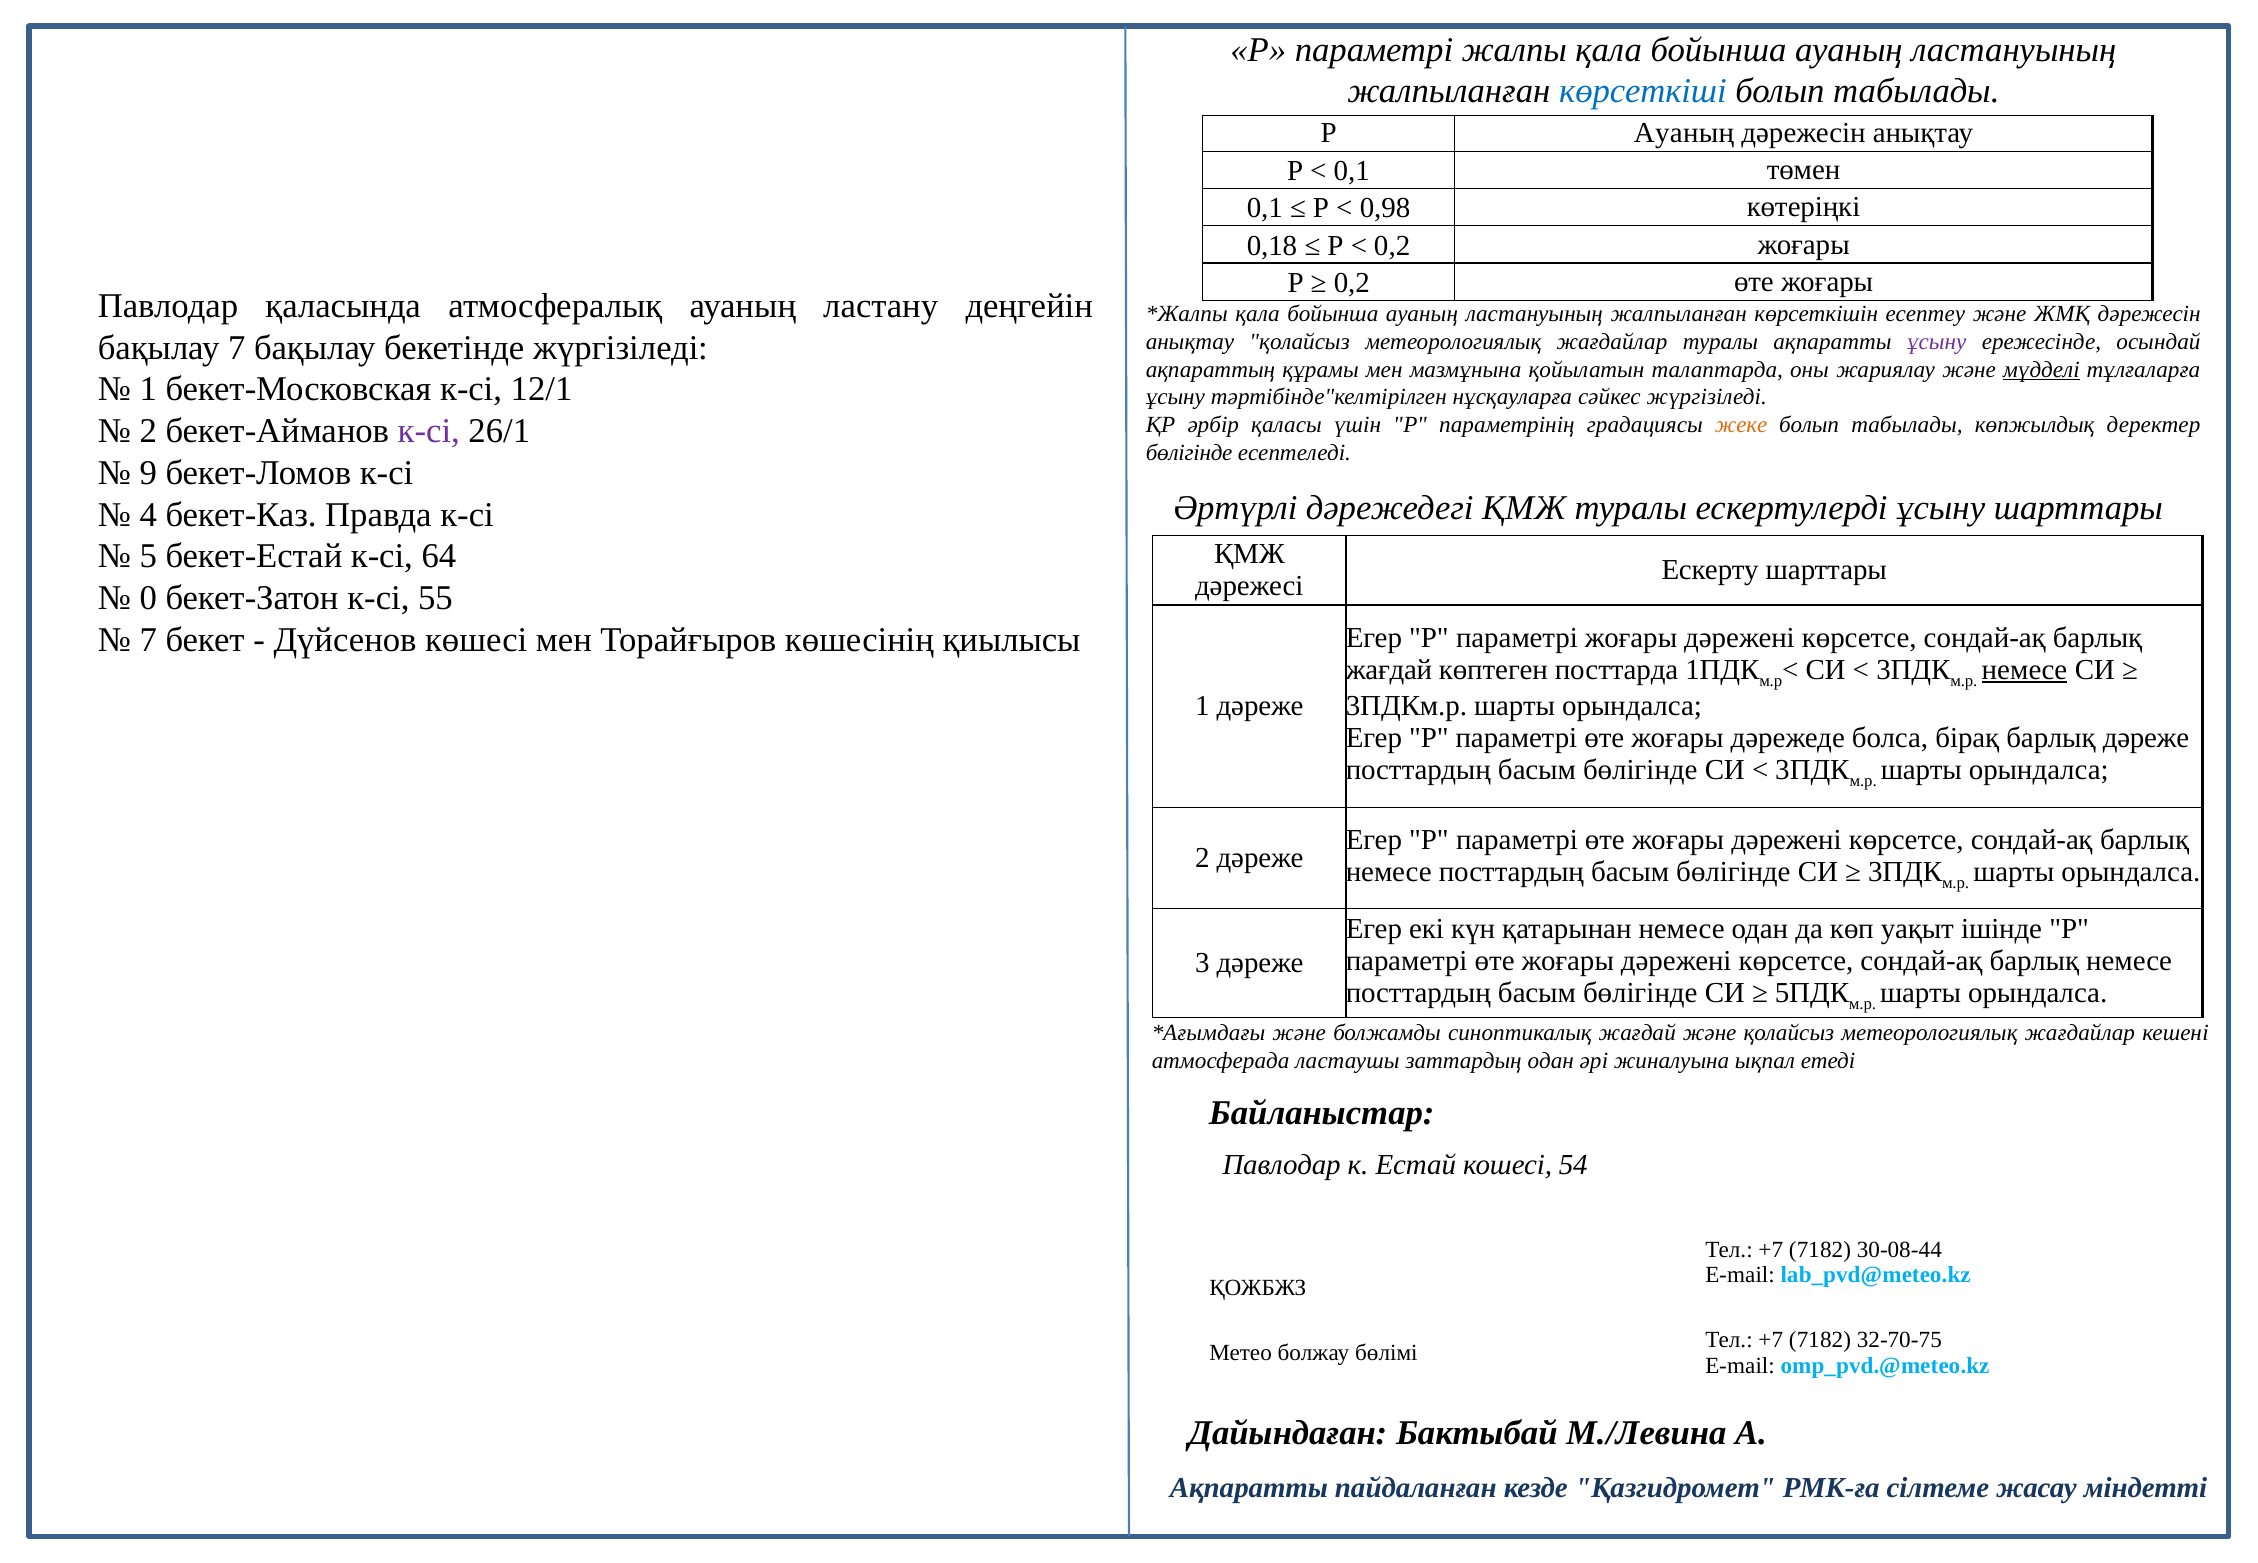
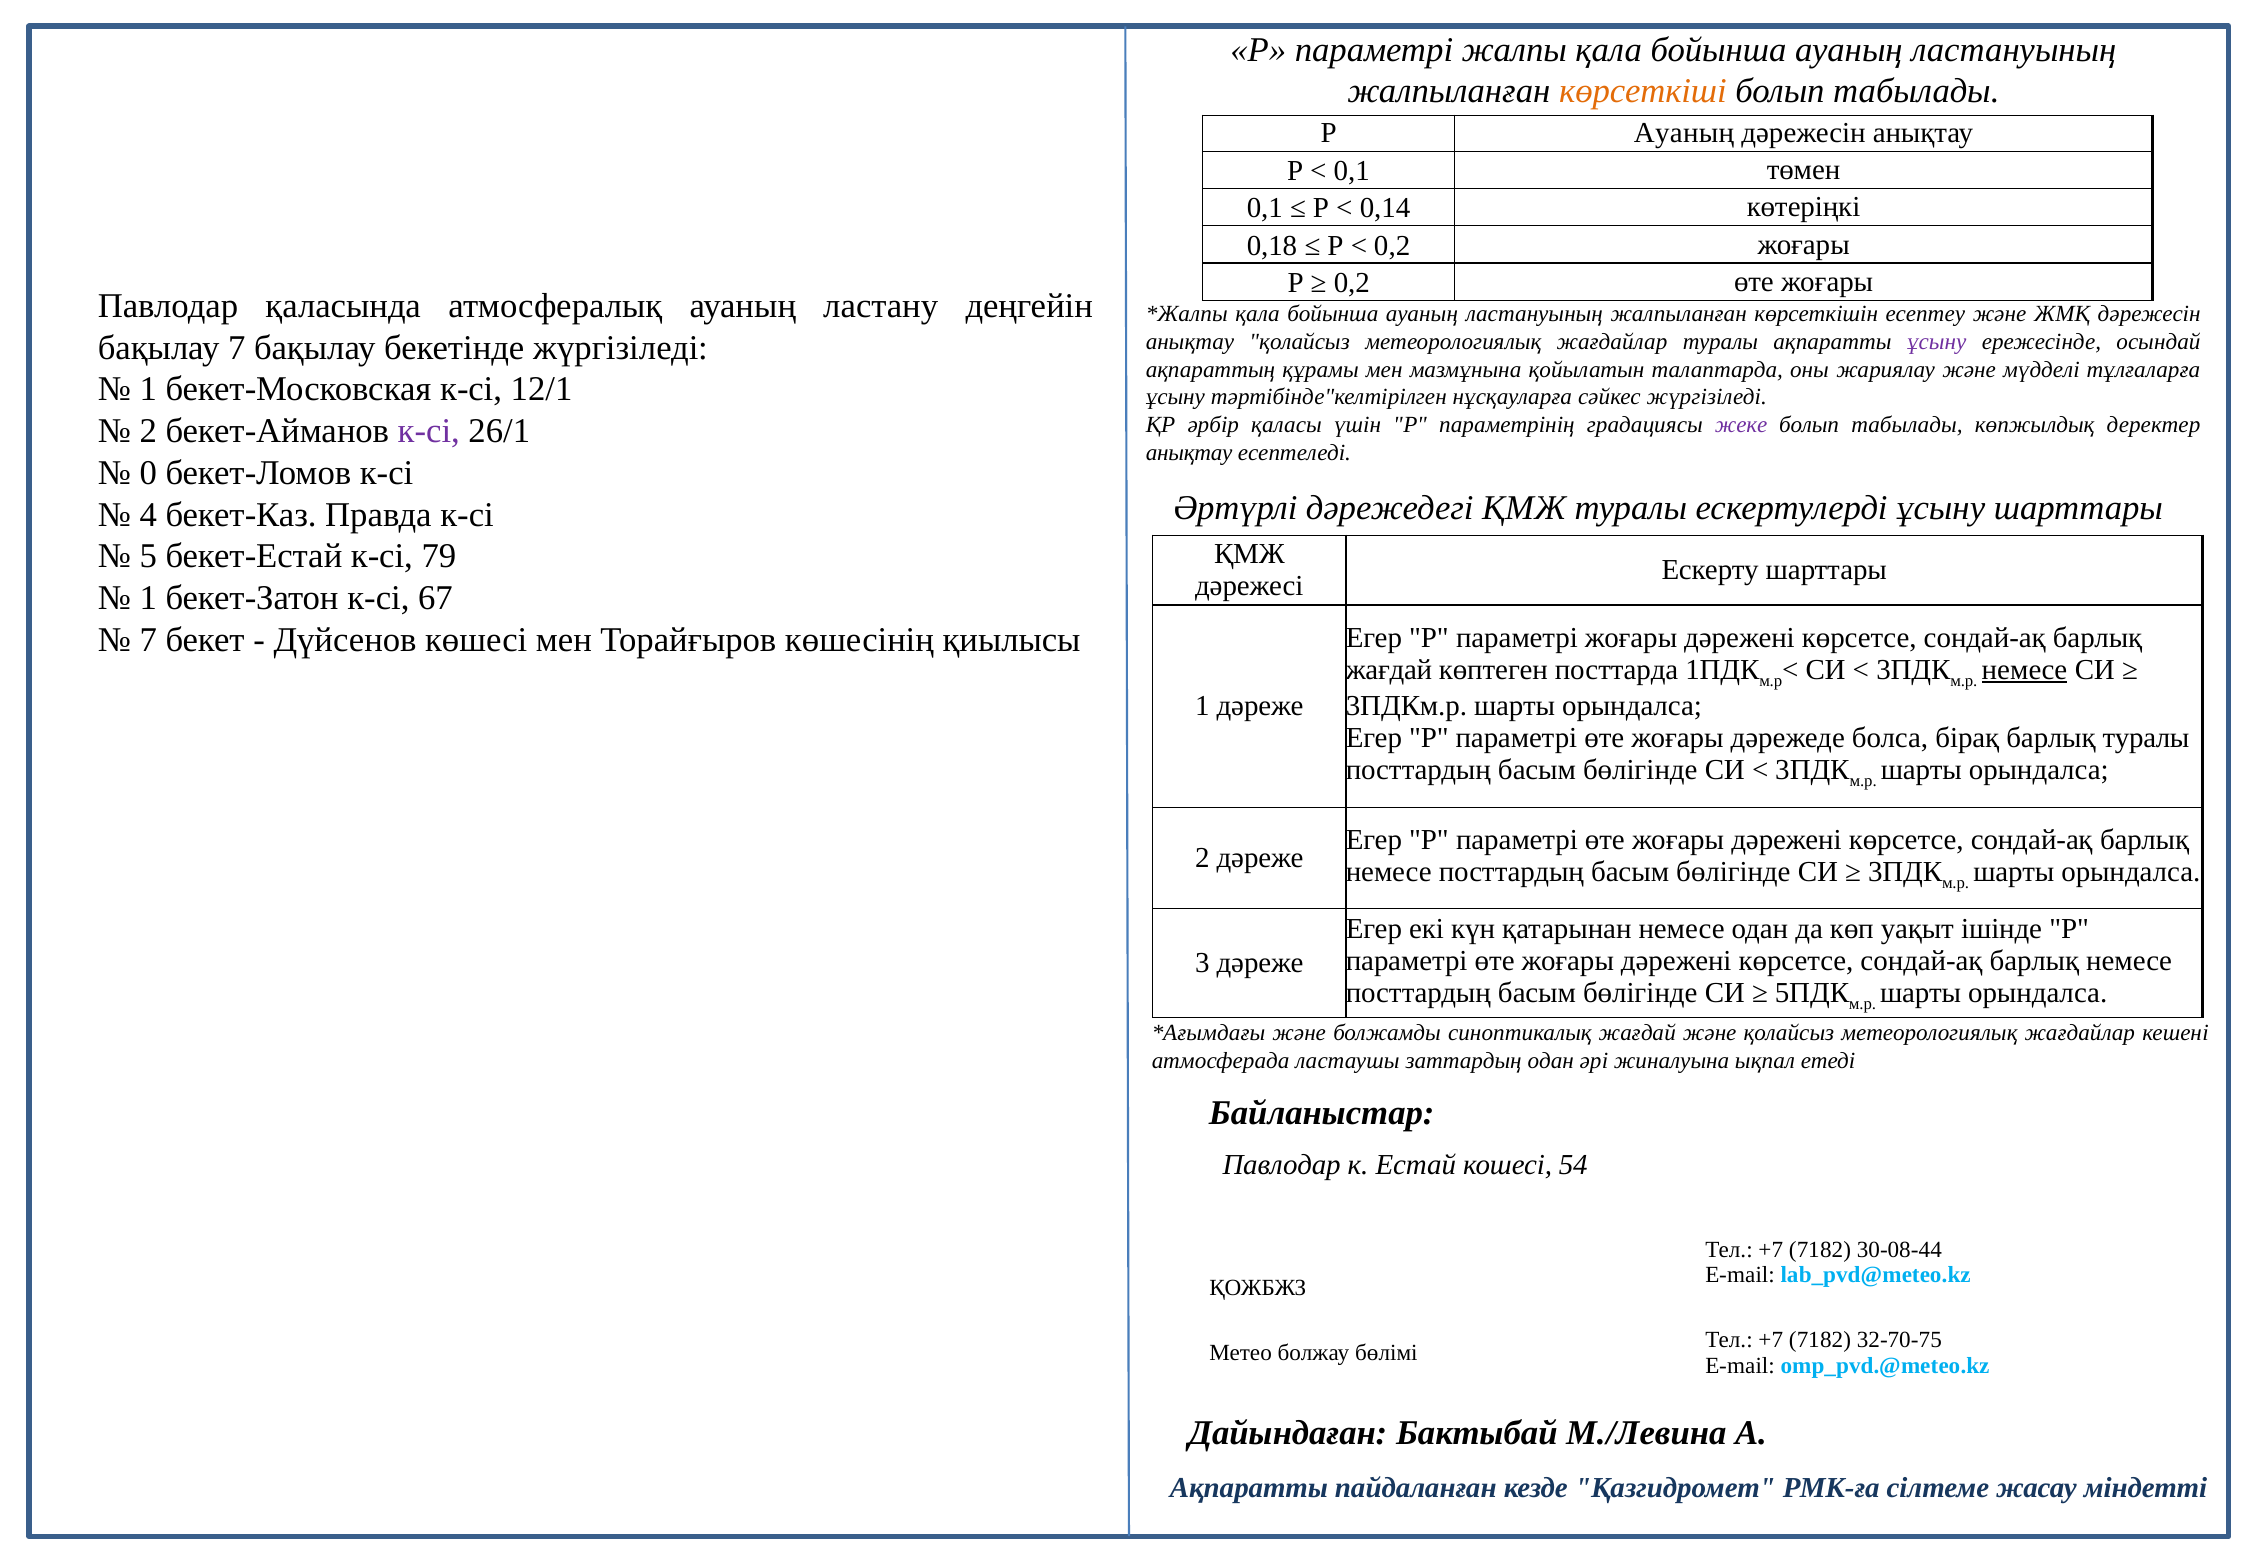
көрсеткіші colour: blue -> orange
0,98: 0,98 -> 0,14
мүдделі underline: present -> none
жеке colour: orange -> purple
бөлігінде at (1189, 453): бөлігінде -> анықтау
9: 9 -> 0
64: 64 -> 79
0 at (148, 598): 0 -> 1
55: 55 -> 67
барлық дәреже: дәреже -> туралы
